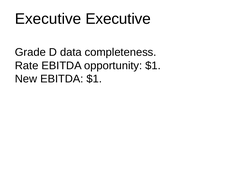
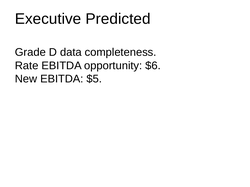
Executive Executive: Executive -> Predicted
opportunity $1: $1 -> $6
EBITDA $1: $1 -> $5
